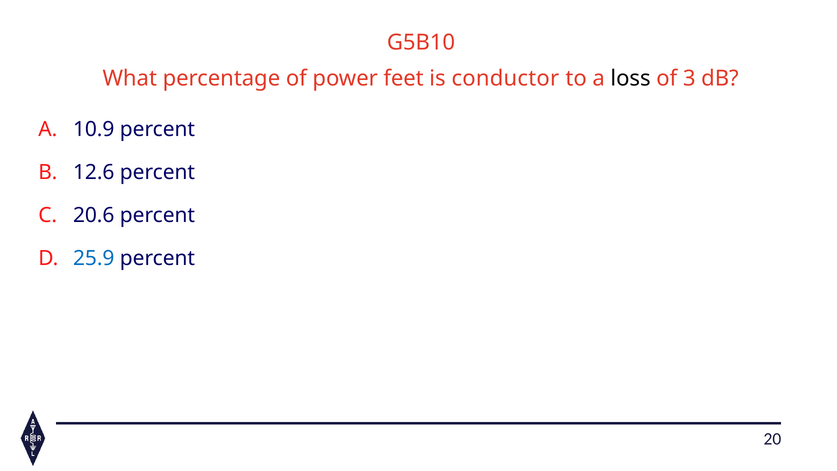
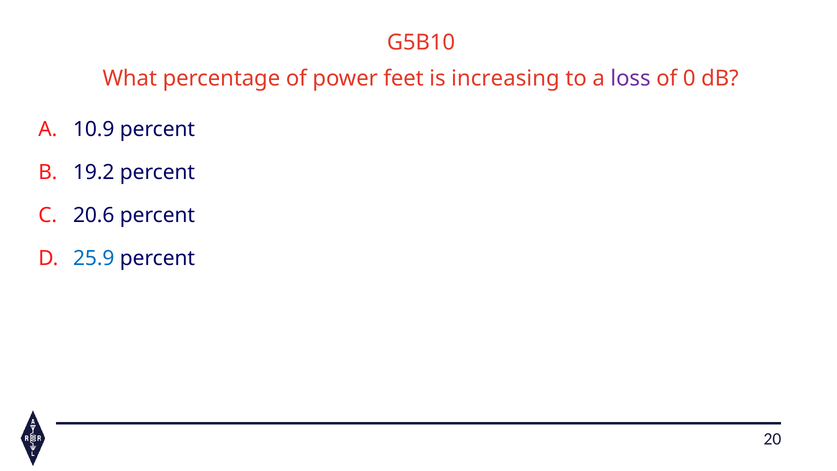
conductor: conductor -> increasing
loss colour: black -> purple
3: 3 -> 0
12.6: 12.6 -> 19.2
